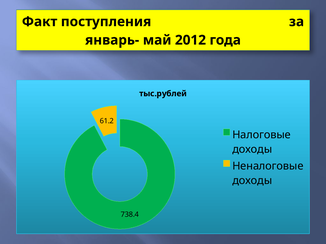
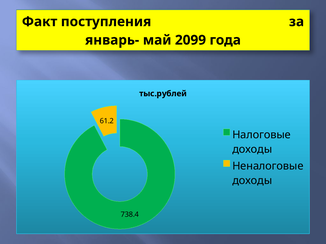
2012: 2012 -> 2099
